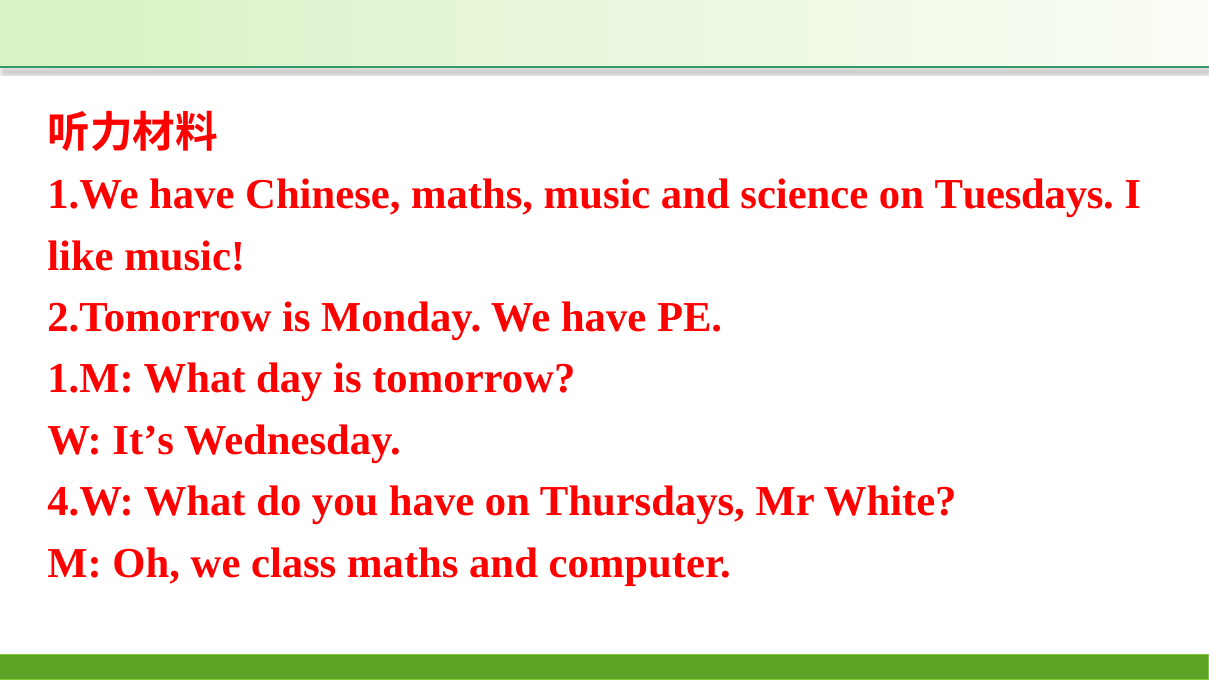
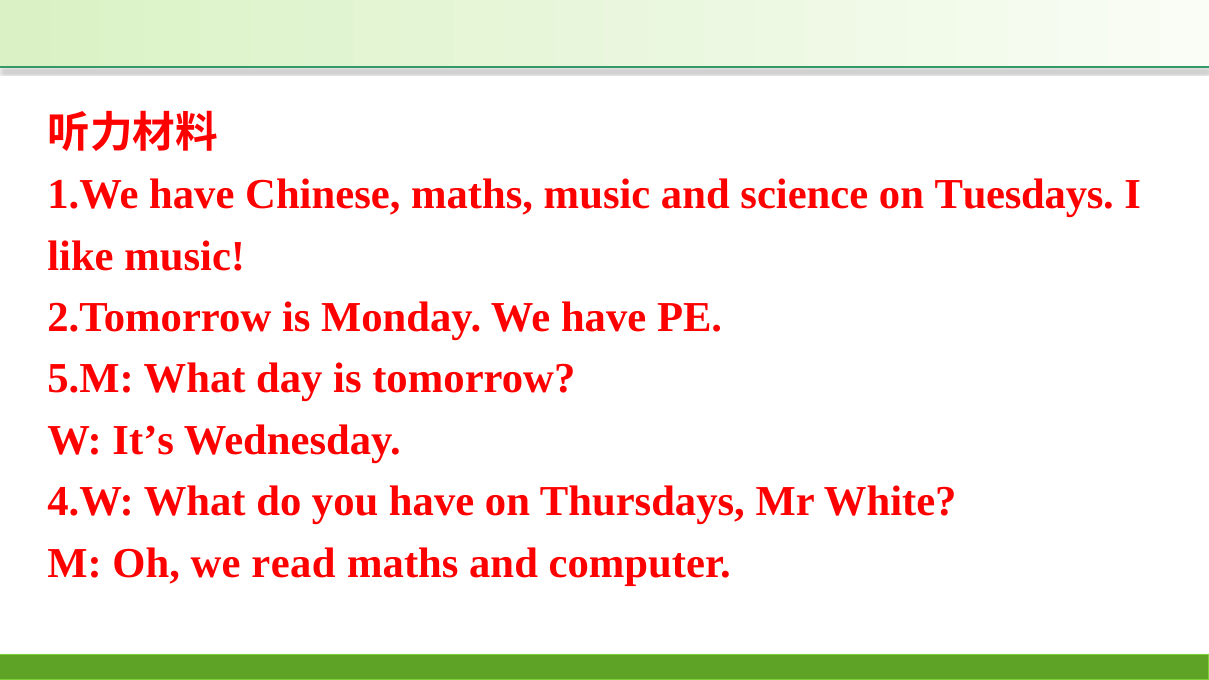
1.M: 1.M -> 5.M
class: class -> read
